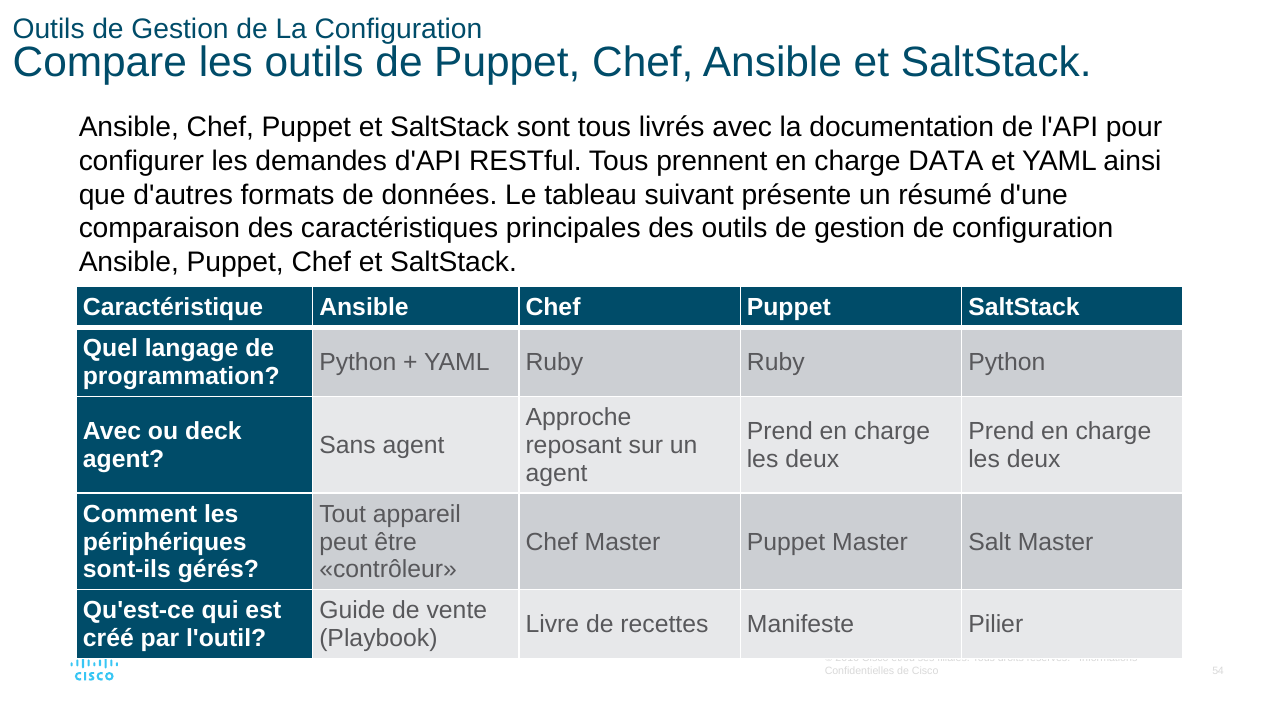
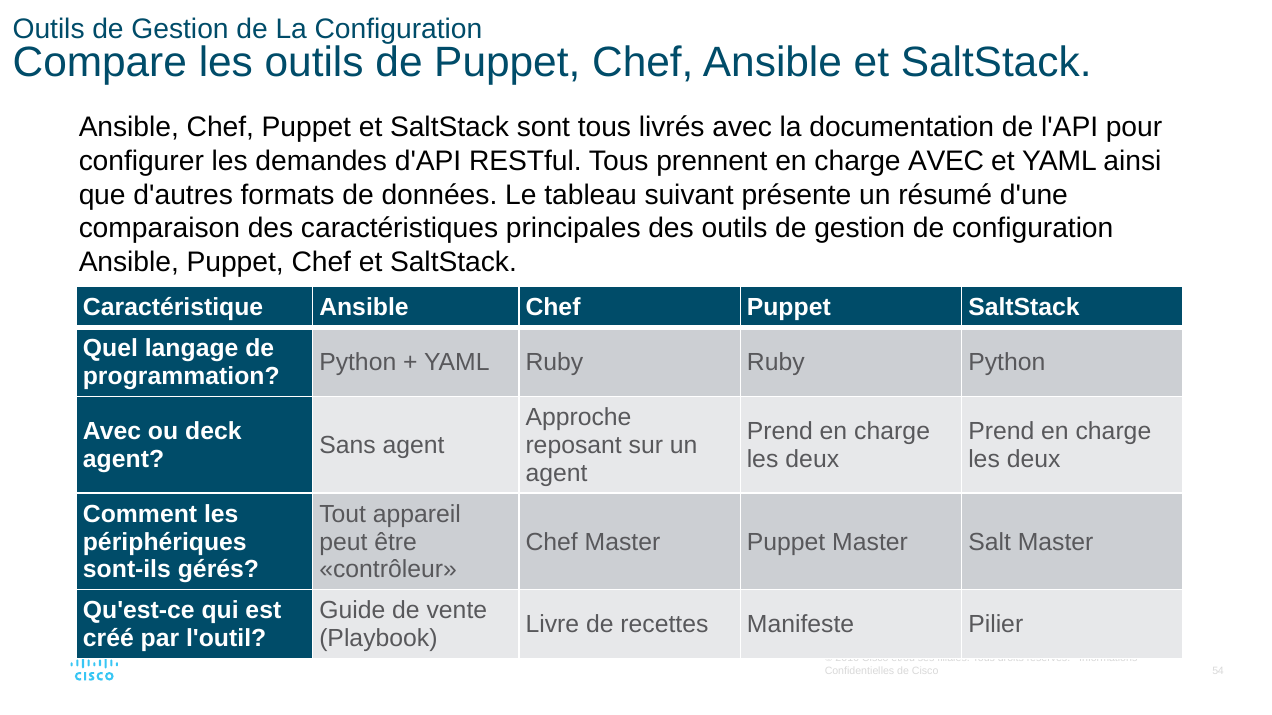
charge DATA: DATA -> AVEC
